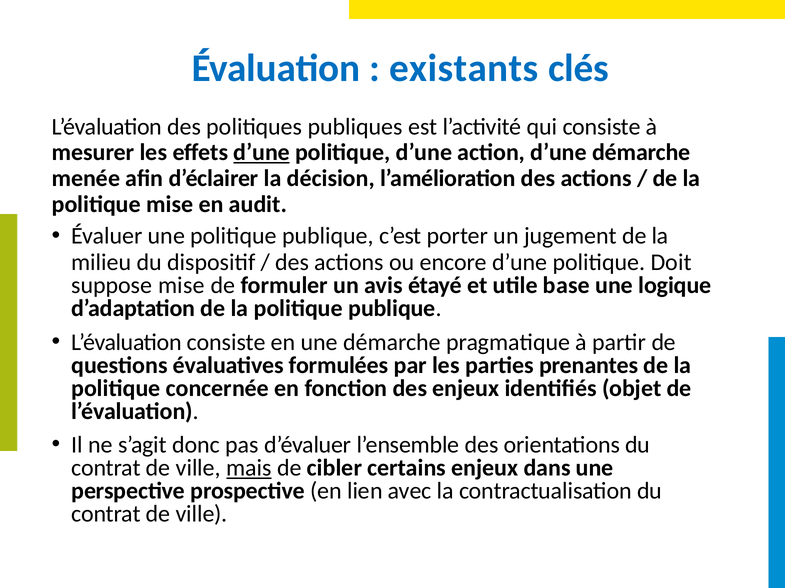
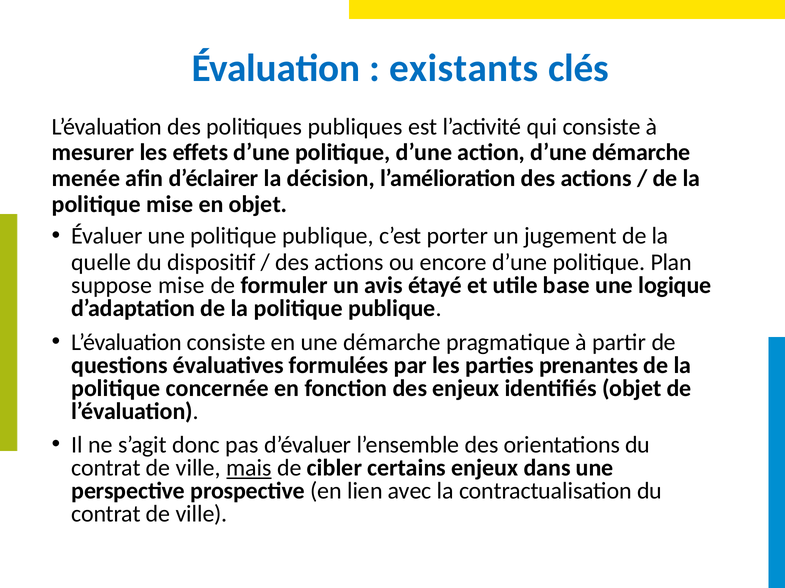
d’une at (262, 153) underline: present -> none
en audit: audit -> objet
milieu: milieu -> quelle
Doit: Doit -> Plan
